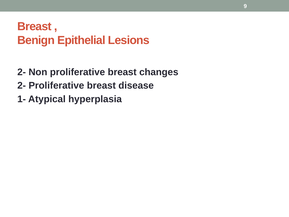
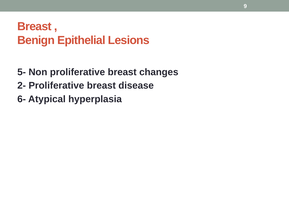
2- at (22, 72): 2- -> 5-
1-: 1- -> 6-
